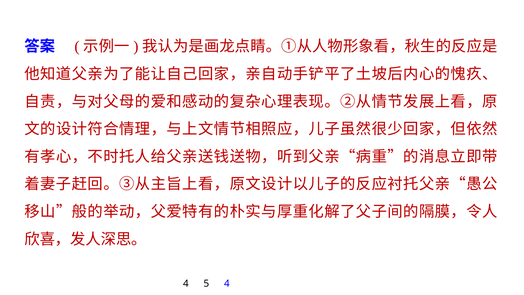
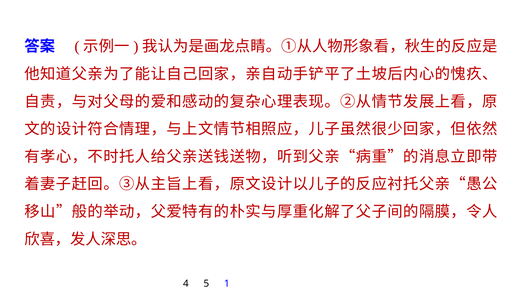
5 4: 4 -> 1
